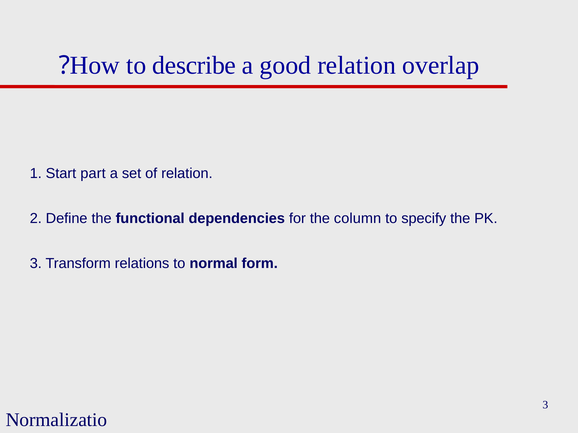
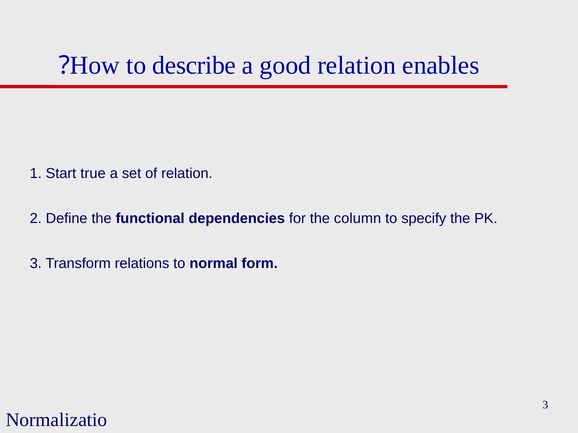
overlap: overlap -> enables
part: part -> true
